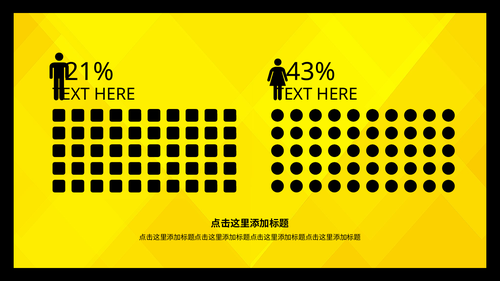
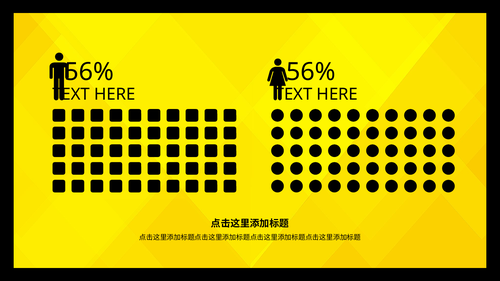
21% at (89, 72): 21% -> 56%
43% at (311, 72): 43% -> 56%
